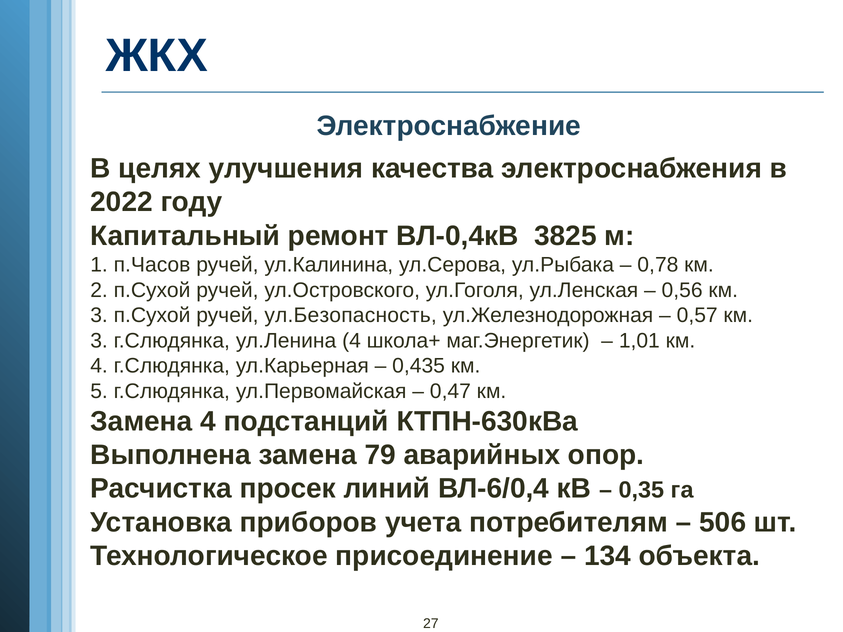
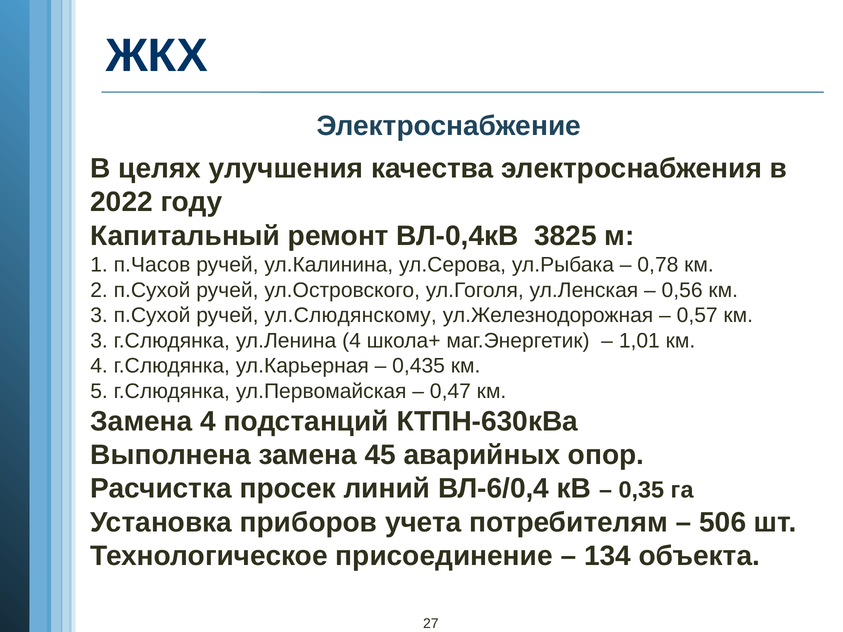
ул.Безопасность: ул.Безопасность -> ул.Слюдянскому
79: 79 -> 45
